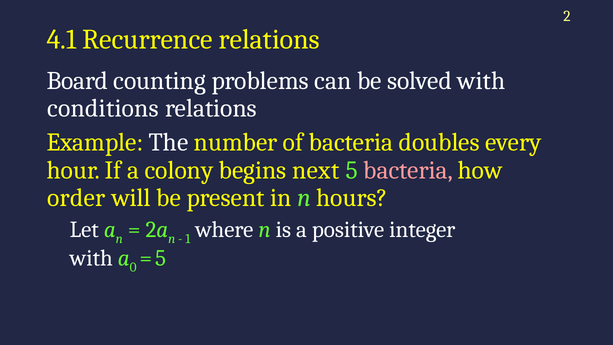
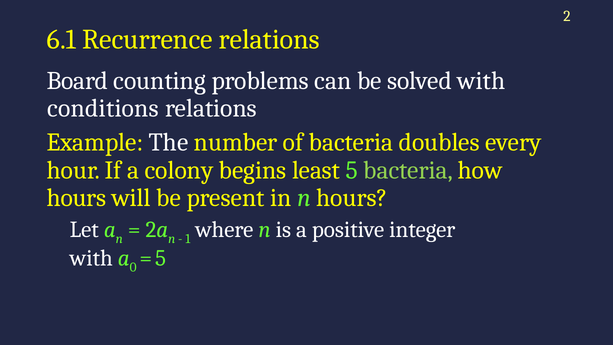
4.1: 4.1 -> 6.1
next: next -> least
bacteria at (408, 170) colour: pink -> light green
order at (76, 198): order -> hours
